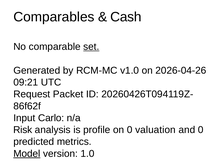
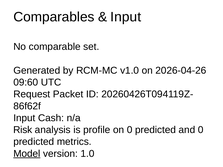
Cash at (126, 17): Cash -> Input
set underline: present -> none
09:21: 09:21 -> 09:60
Carlo: Carlo -> Cash
on 0 valuation: valuation -> predicted
